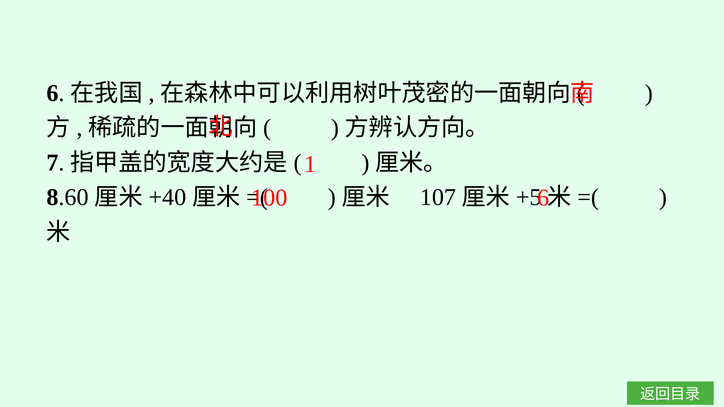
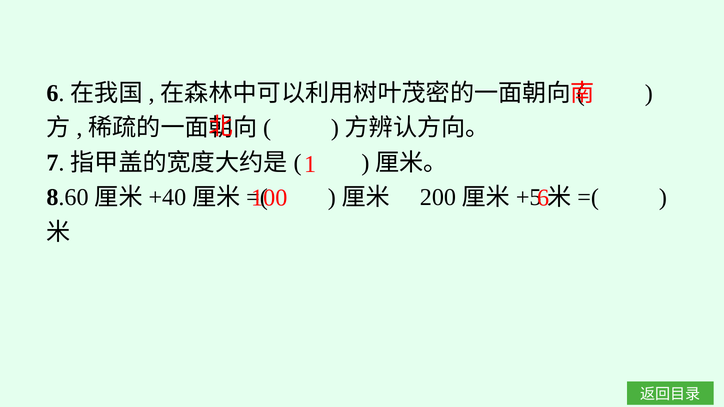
107: 107 -> 200
